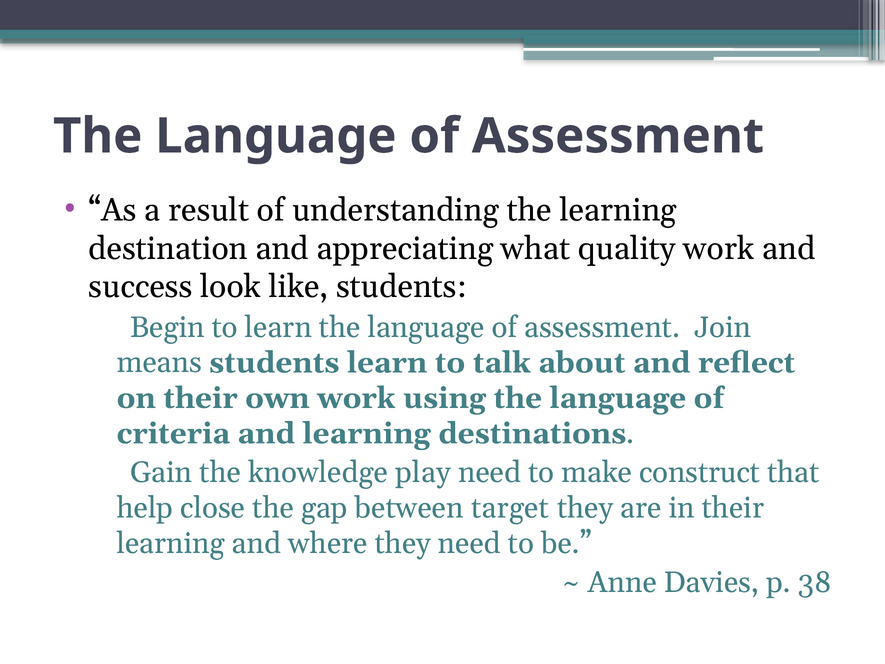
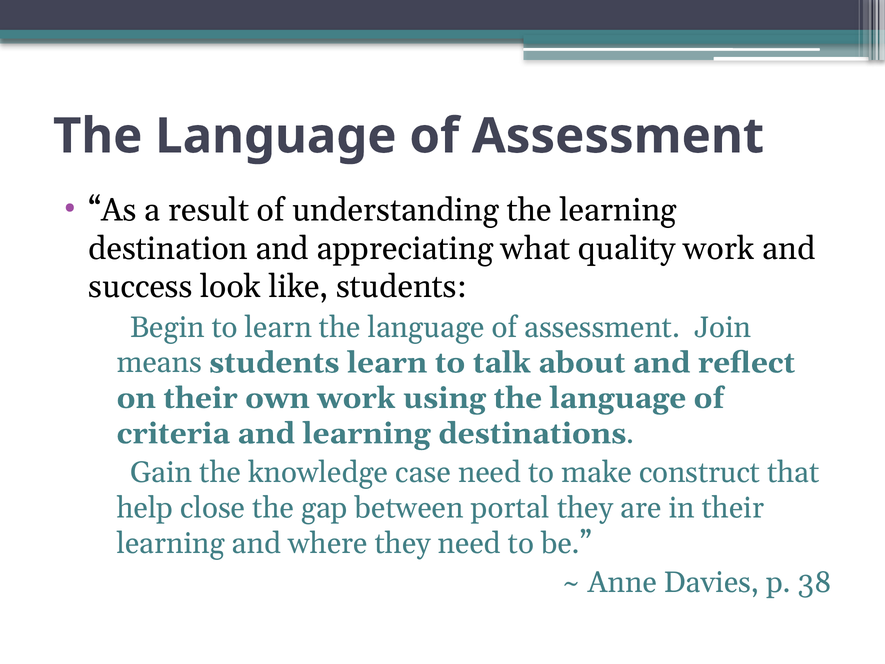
play: play -> case
target: target -> portal
